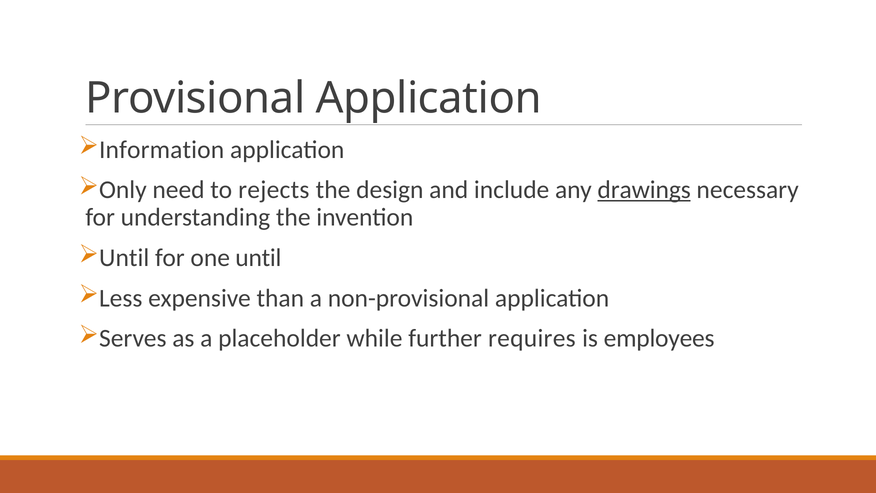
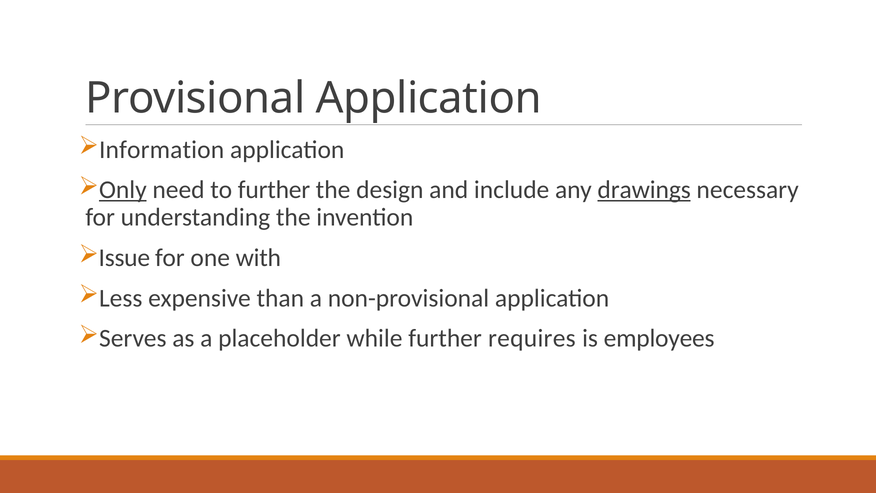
Only underline: none -> present
to rejects: rejects -> further
Until at (124, 258): Until -> Issue
one until: until -> with
